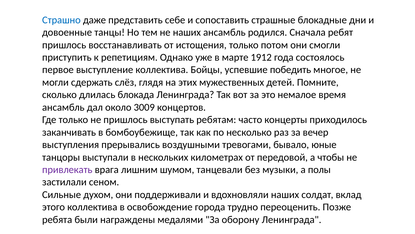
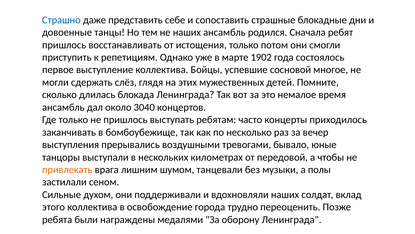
1912: 1912 -> 1902
победить: победить -> сосновой
3009: 3009 -> 3040
привлекать colour: purple -> orange
